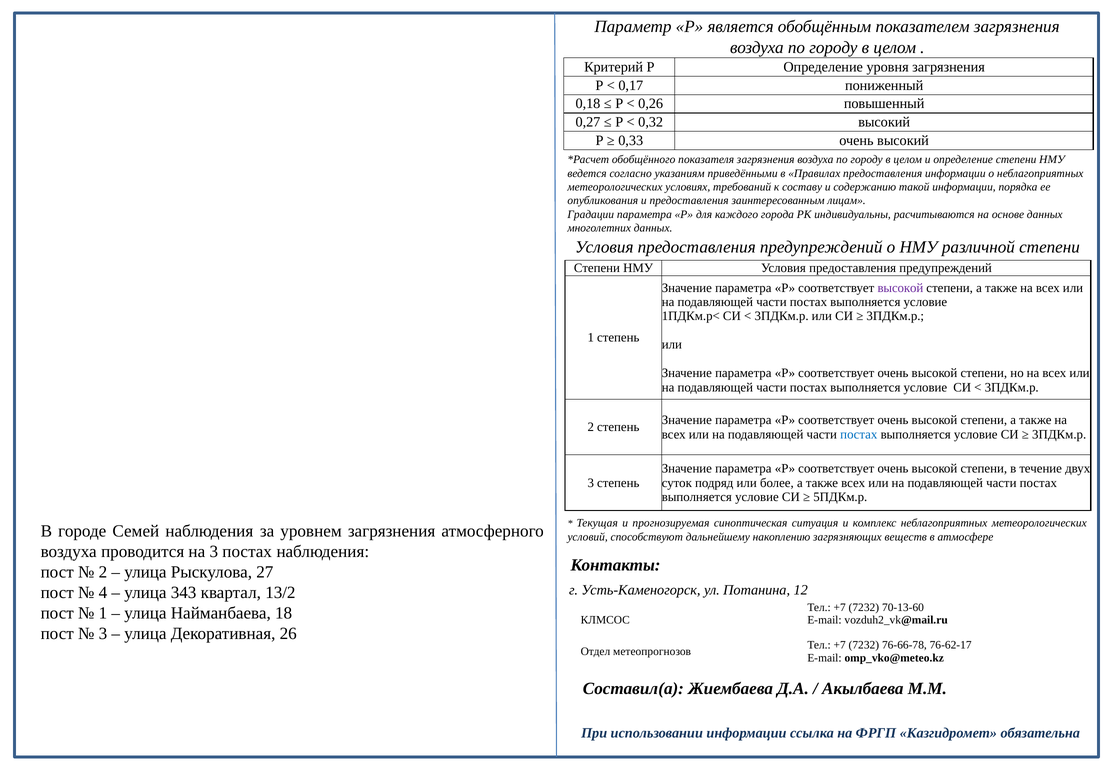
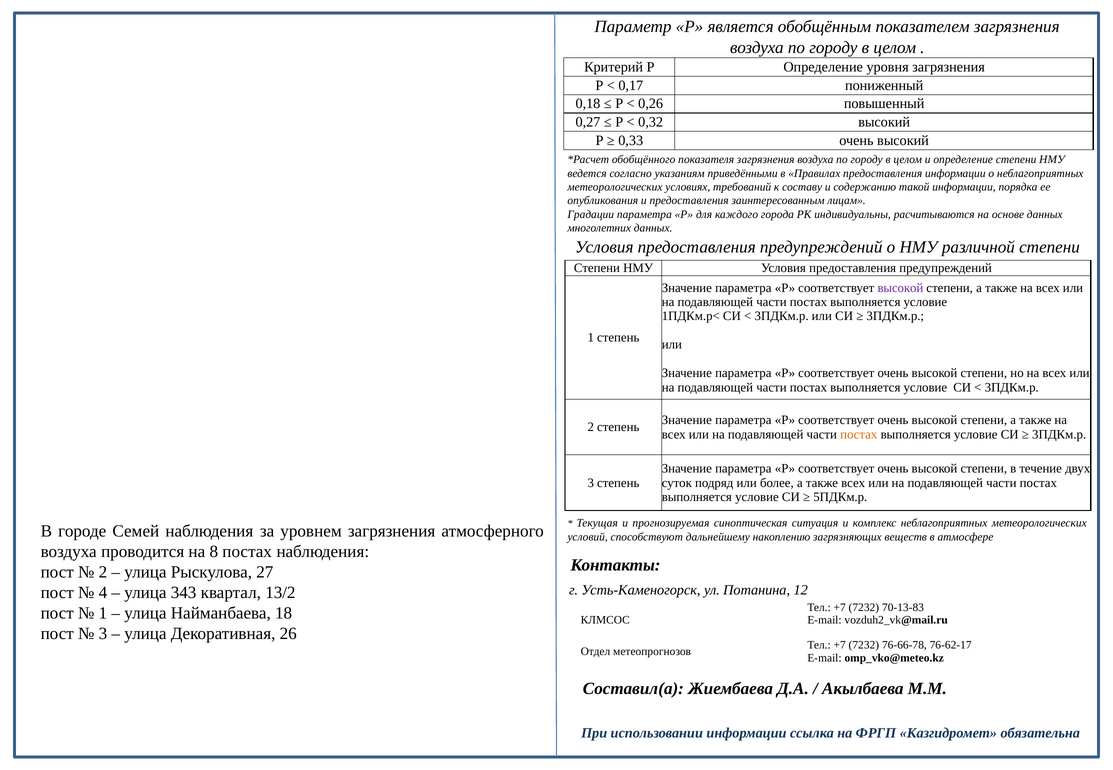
постах at (859, 435) colour: blue -> orange
на 3: 3 -> 8
70-13-60: 70-13-60 -> 70-13-83
